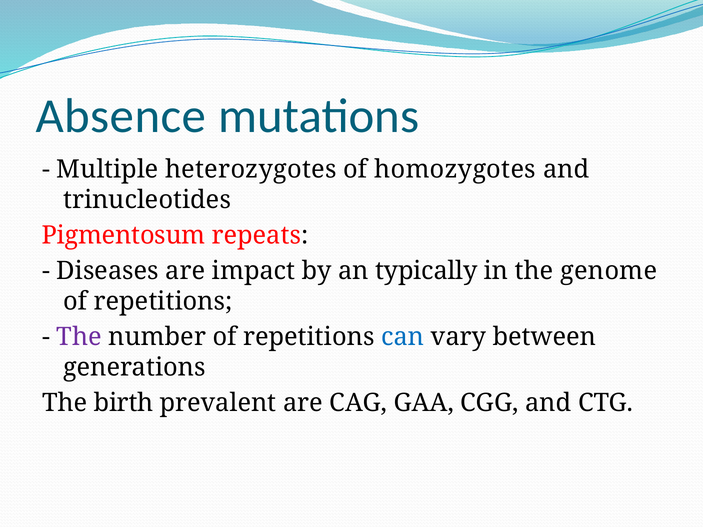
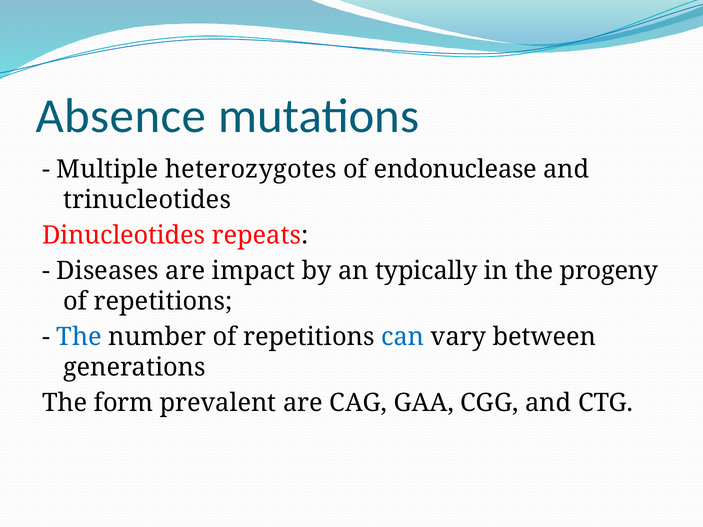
homozygotes: homozygotes -> endonuclease
Pigmentosum: Pigmentosum -> Dinucleotides
genome: genome -> progeny
The at (79, 337) colour: purple -> blue
birth: birth -> form
